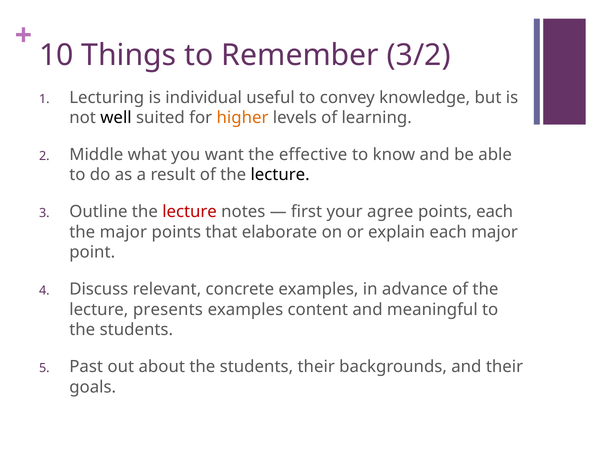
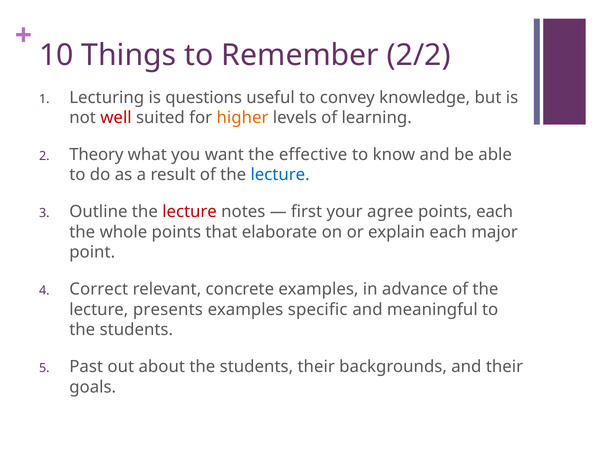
3/2: 3/2 -> 2/2
individual: individual -> questions
well colour: black -> red
Middle: Middle -> Theory
lecture at (280, 175) colour: black -> blue
the major: major -> whole
Discuss: Discuss -> Correct
content: content -> specific
